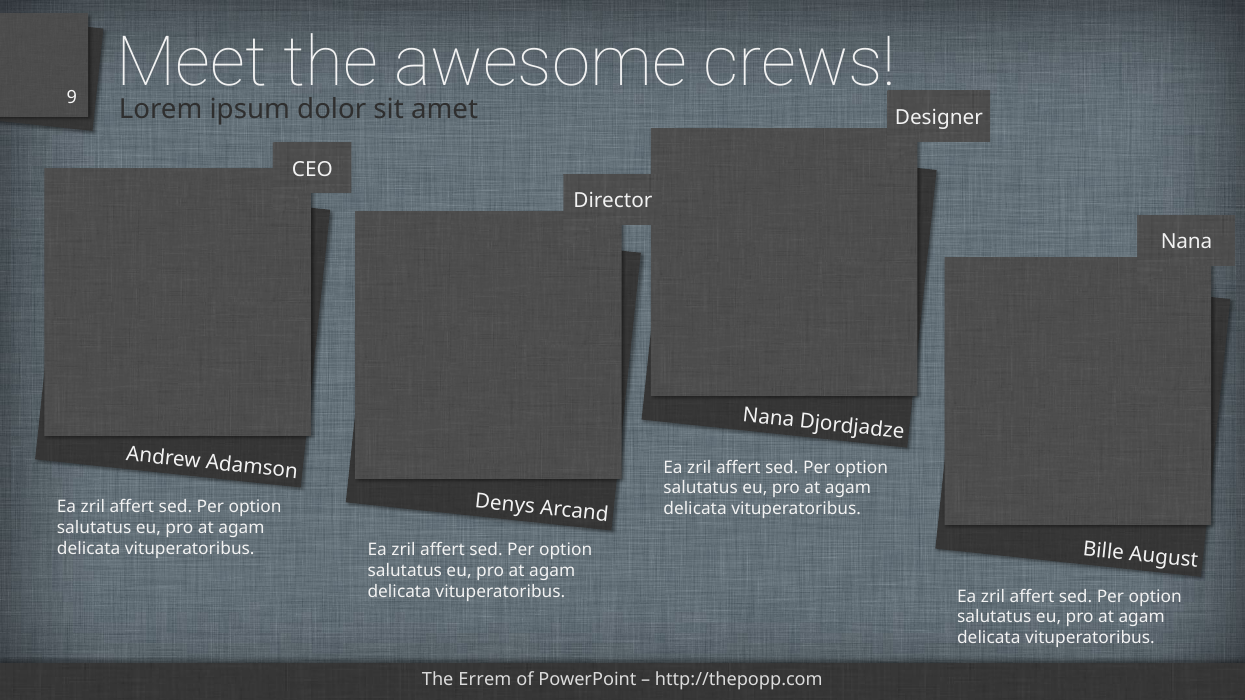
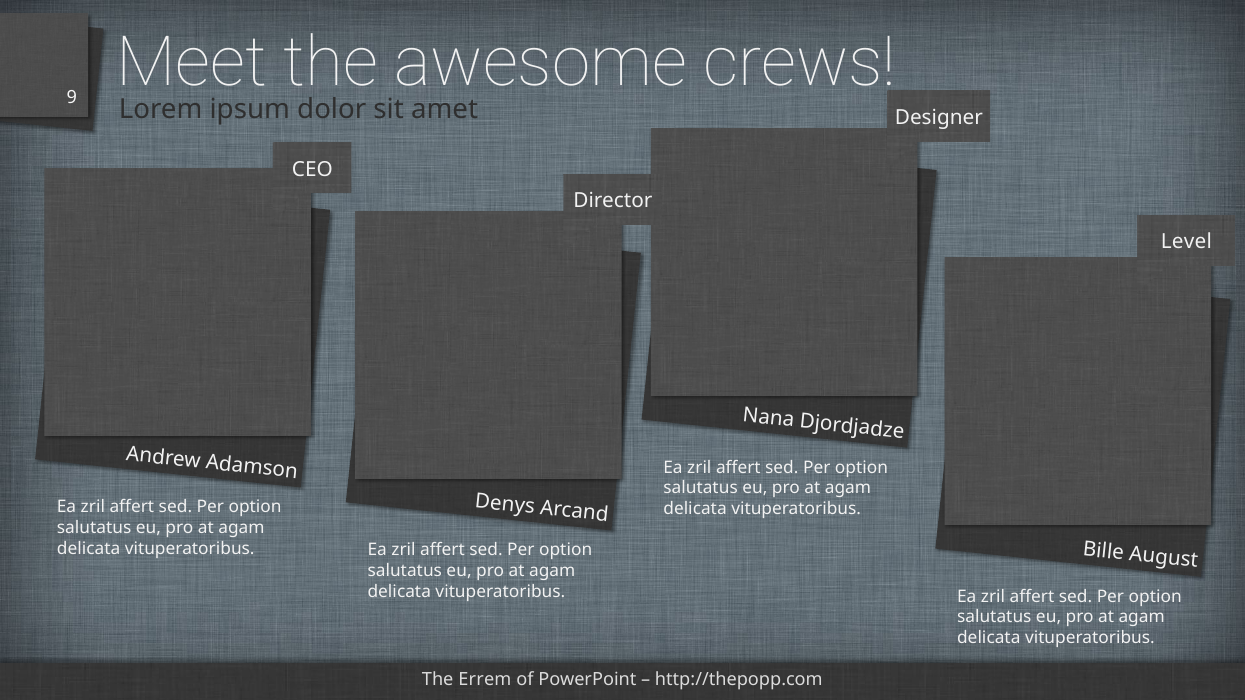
Nana at (1187, 242): Nana -> Level
